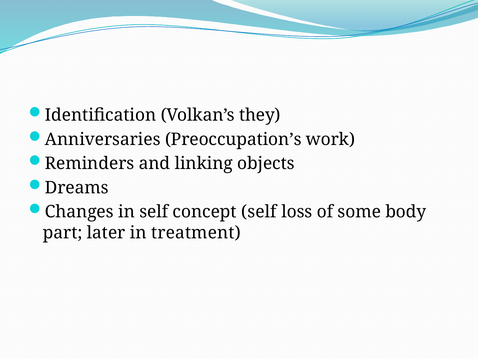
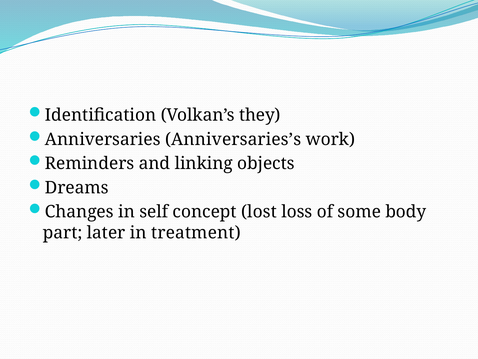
Preoccupation’s: Preoccupation’s -> Anniversaries’s
concept self: self -> lost
